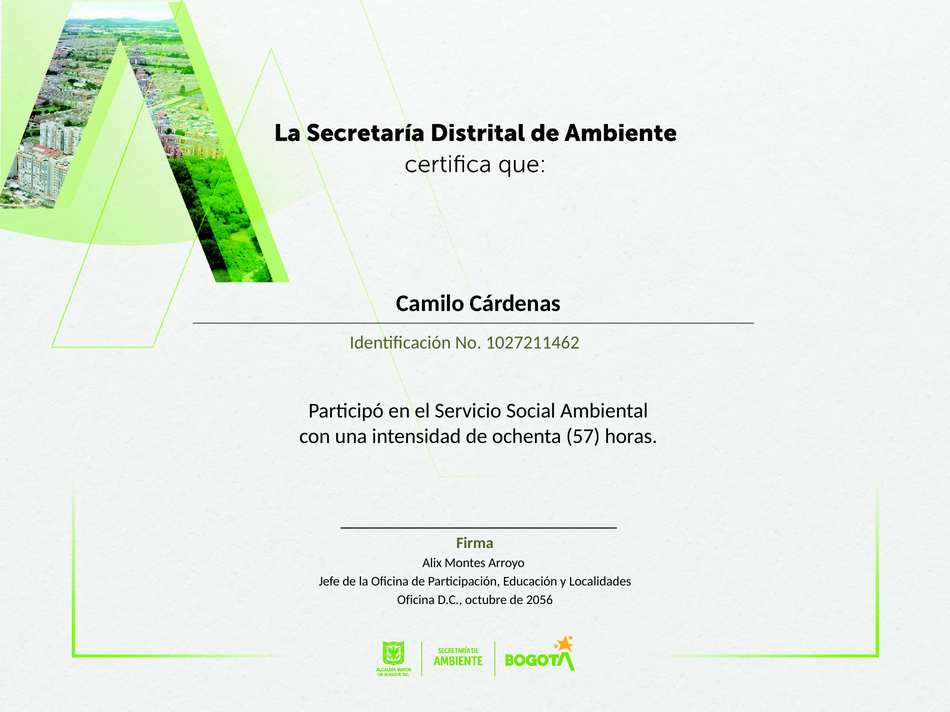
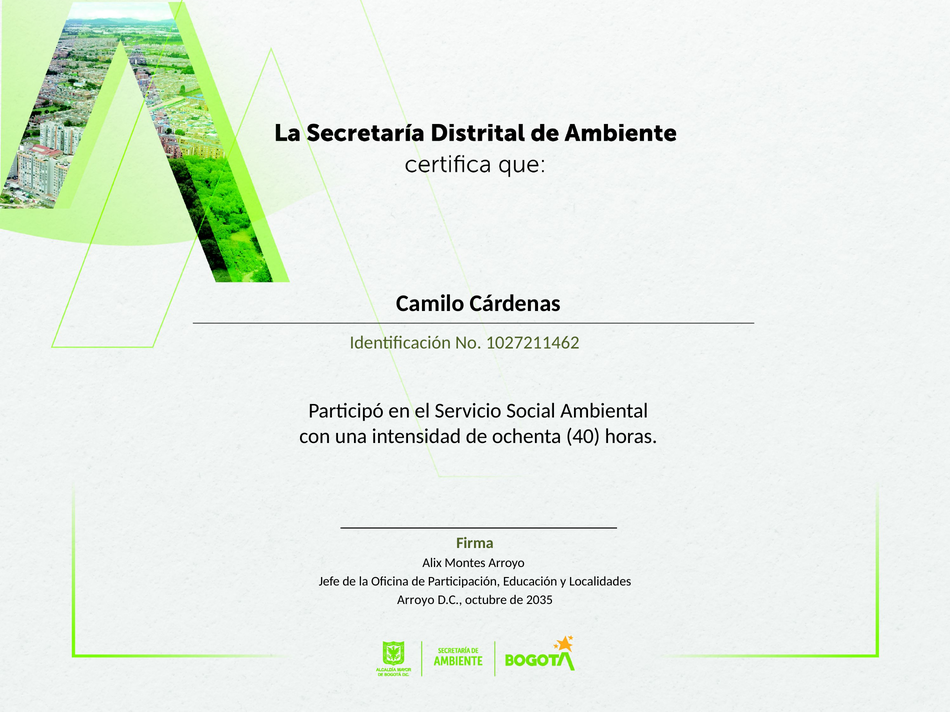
57: 57 -> 40
Oficina at (416, 601): Oficina -> Arroyo
2056: 2056 -> 2035
